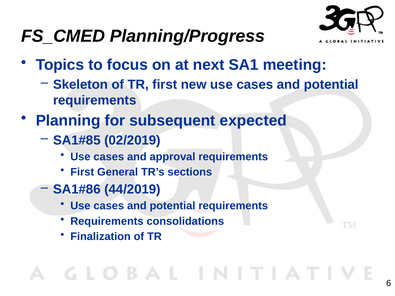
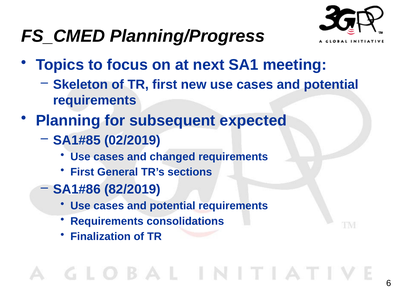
approval: approval -> changed
44/2019: 44/2019 -> 82/2019
